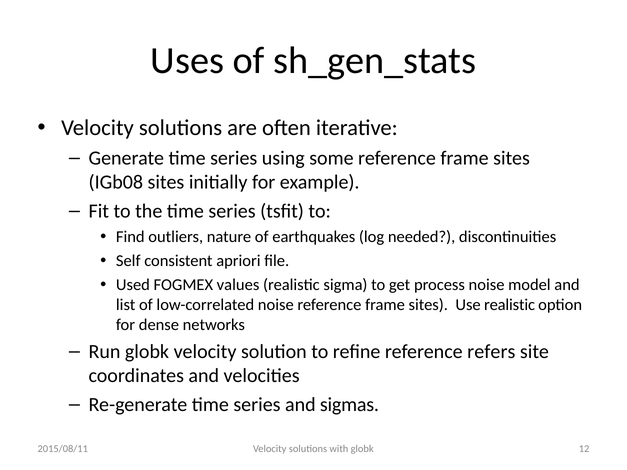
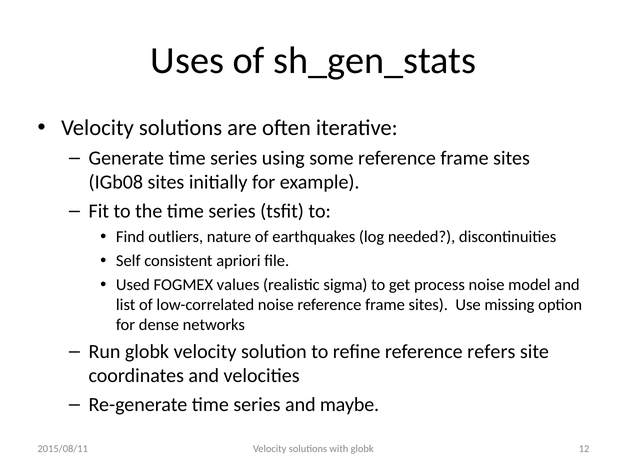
Use realistic: realistic -> missing
sigmas: sigmas -> maybe
